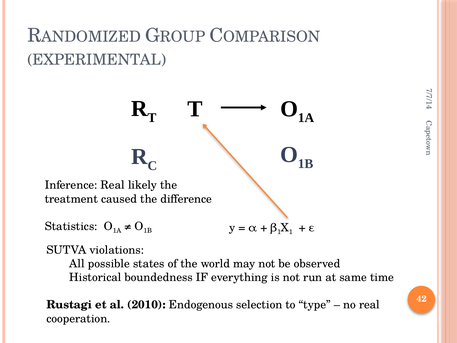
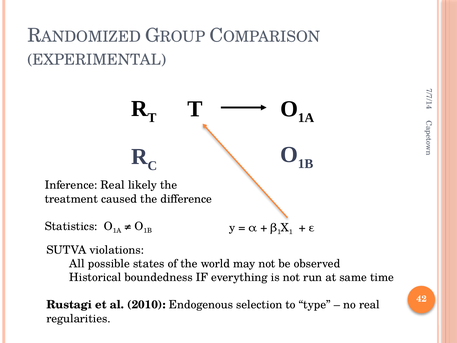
cooperation: cooperation -> regularities
